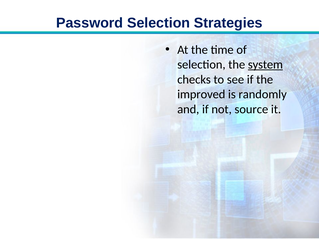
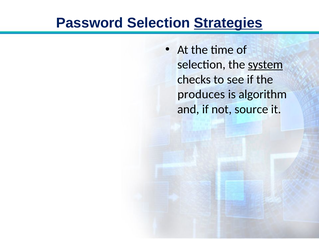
Strategies underline: none -> present
improved: improved -> produces
randomly: randomly -> algorithm
